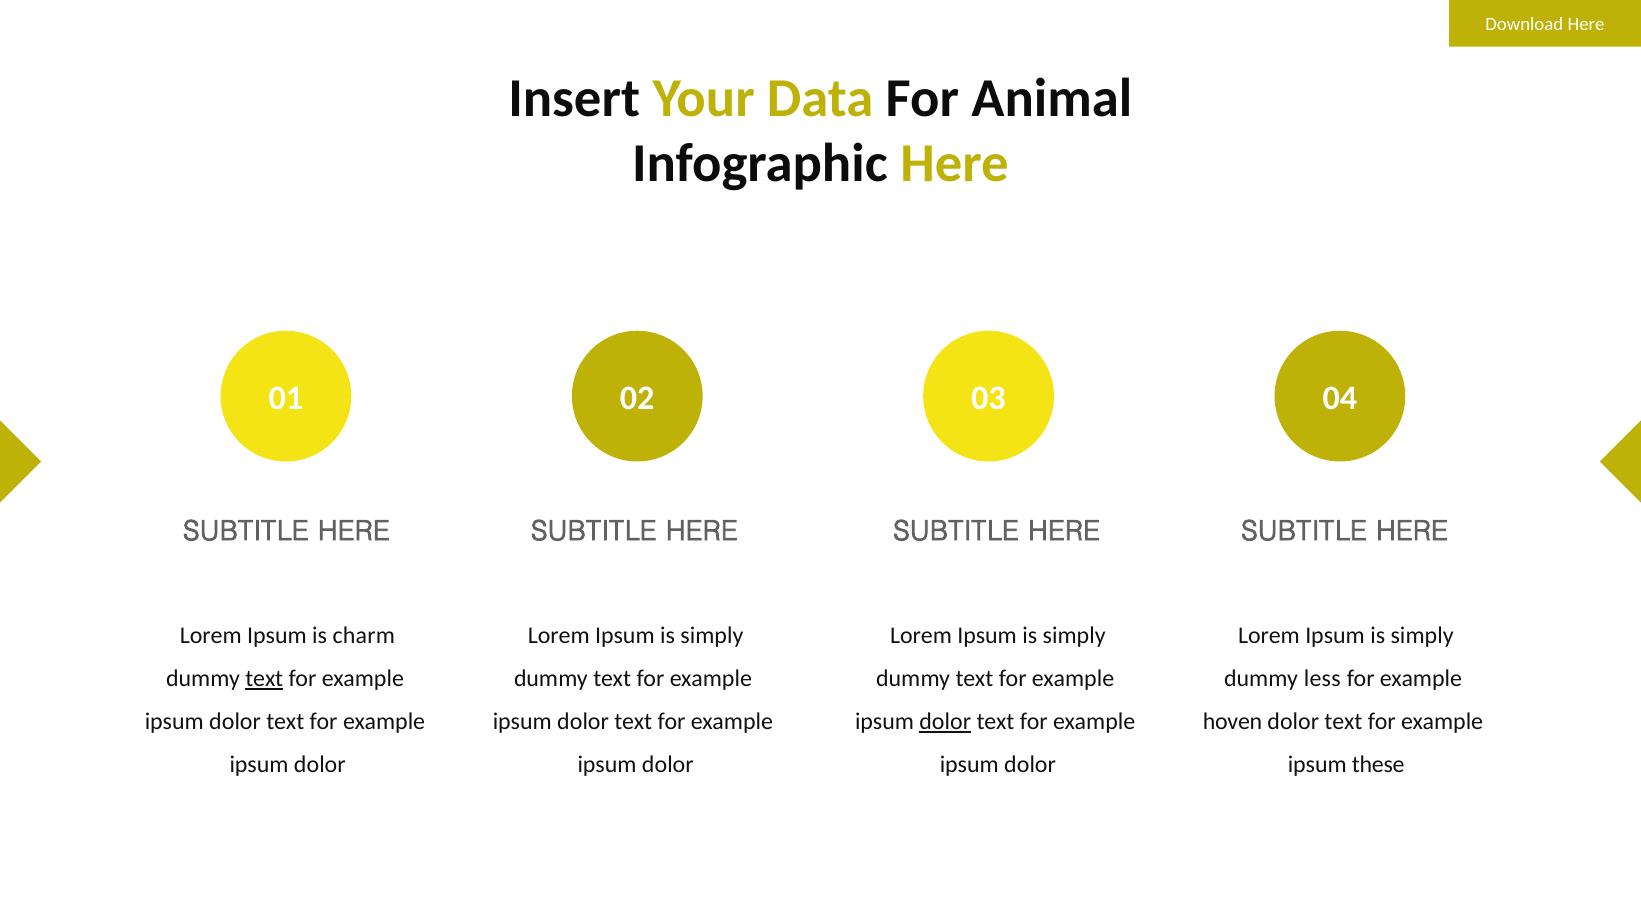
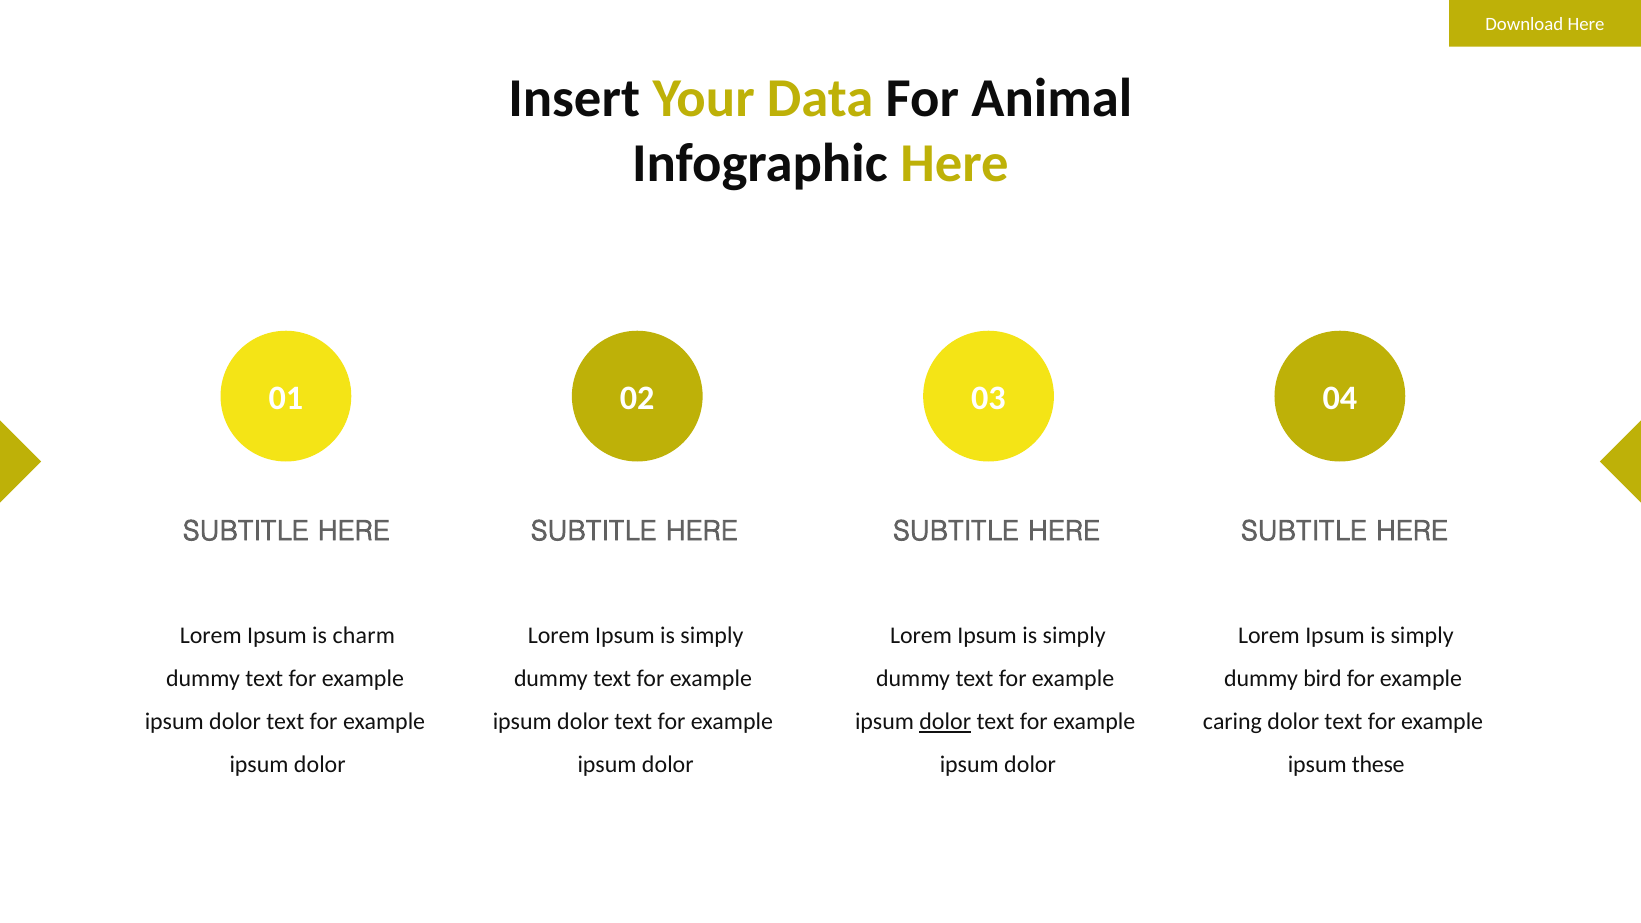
text at (264, 679) underline: present -> none
less: less -> bird
hoven: hoven -> caring
